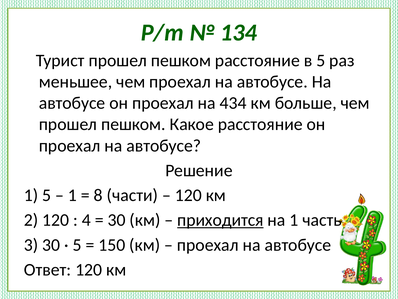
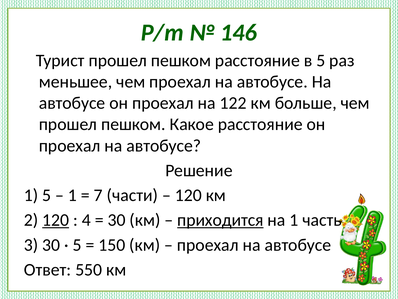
134: 134 -> 146
434: 434 -> 122
8: 8 -> 7
120 at (56, 220) underline: none -> present
Ответ 120: 120 -> 550
